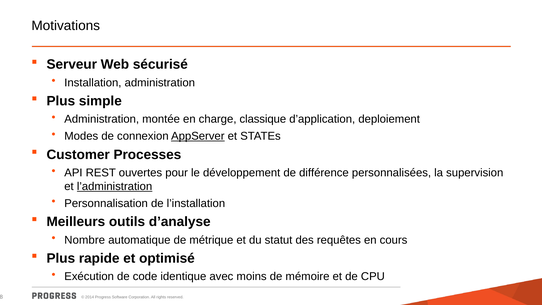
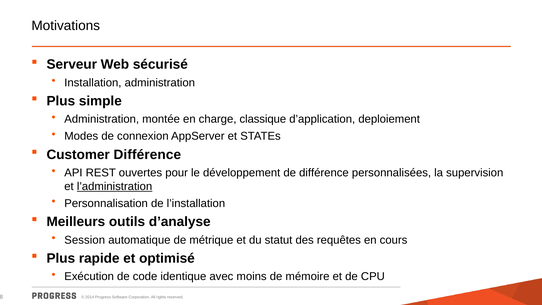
AppServer underline: present -> none
Customer Processes: Processes -> Différence
Nombre: Nombre -> Session
